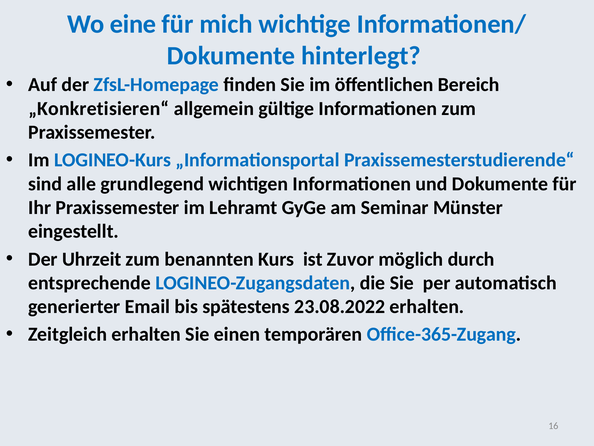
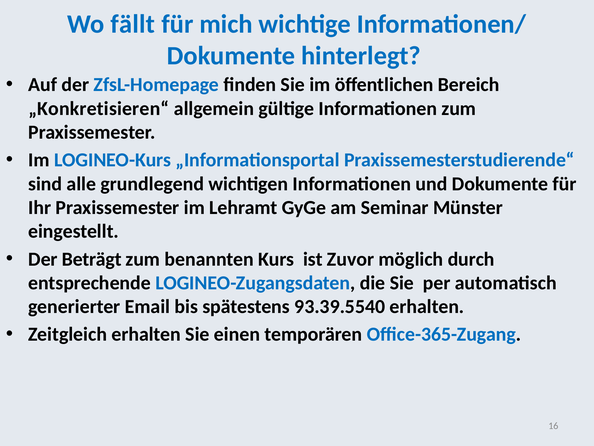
eine: eine -> fällt
Uhrzeit: Uhrzeit -> Beträgt
23.08.2022: 23.08.2022 -> 93.39.5540
